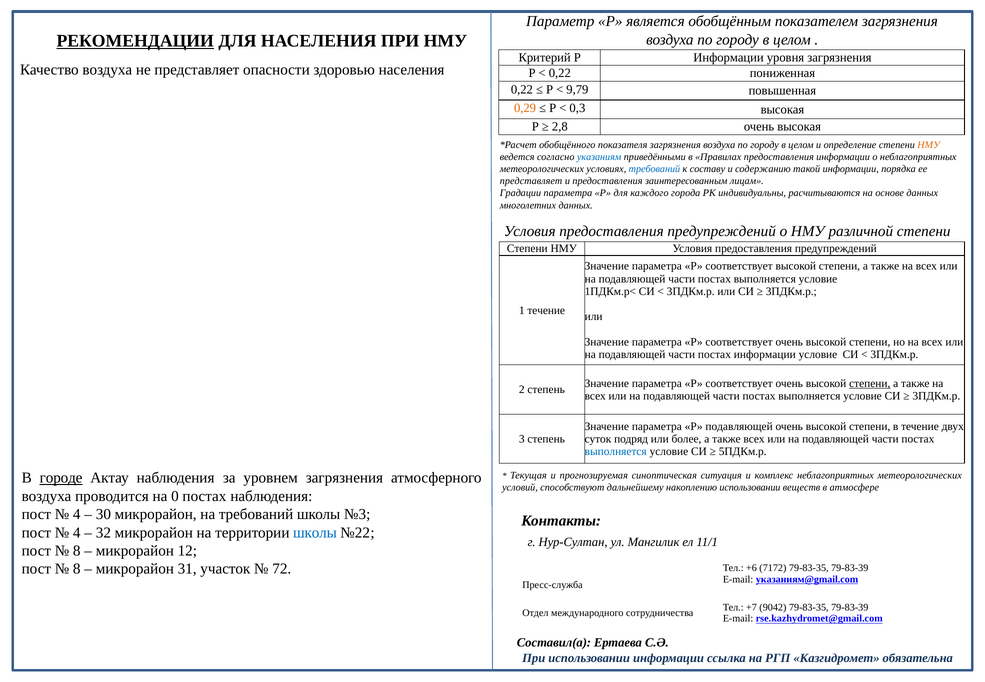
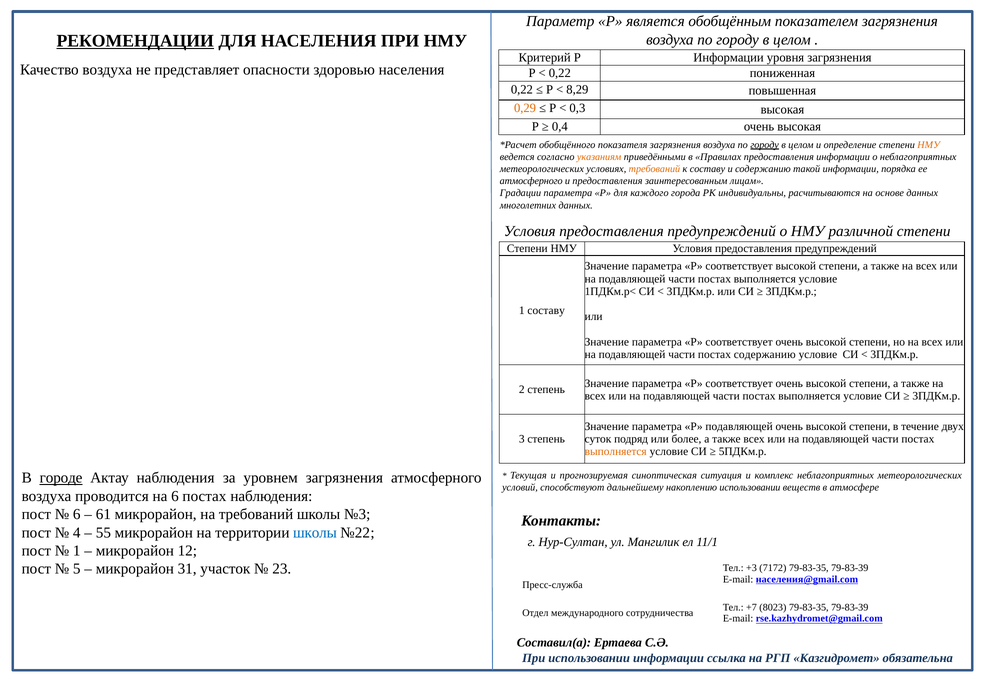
9,79: 9,79 -> 8,29
2,8: 2,8 -> 0,4
городу at (765, 145) underline: none -> present
указаниям colour: blue -> orange
требований at (654, 169) colour: blue -> orange
представляет at (531, 181): представляет -> атмосферного
1 течение: течение -> составу
постах информации: информации -> содержанию
степени at (870, 383) underline: present -> none
выполняется at (616, 451) colour: blue -> orange
на 0: 0 -> 6
4 at (77, 514): 4 -> 6
30: 30 -> 61
32: 32 -> 55
8 at (77, 551): 8 -> 1
8 at (77, 569): 8 -> 5
72: 72 -> 23
+6: +6 -> +3
указаниям@gmail.com: указаниям@gmail.com -> населения@gmail.com
9042: 9042 -> 8023
